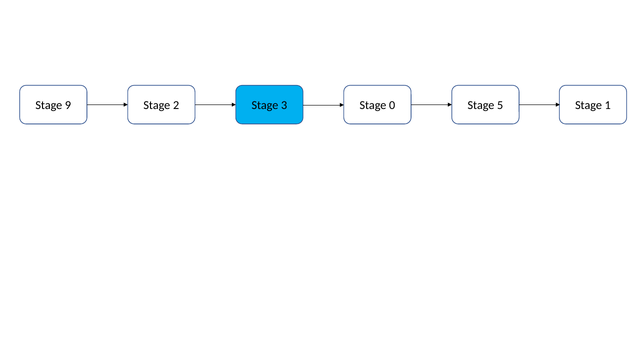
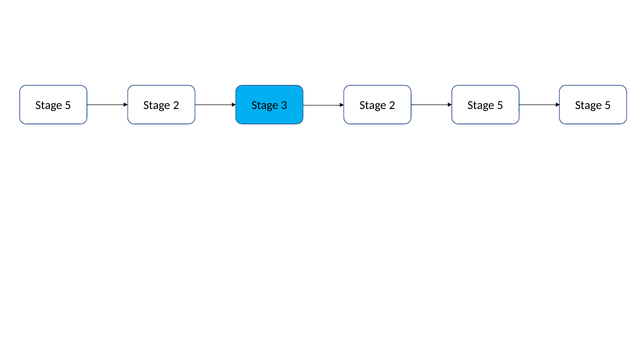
9 at (68, 106): 9 -> 5
3 Stage 0: 0 -> 2
1 at (608, 106): 1 -> 5
